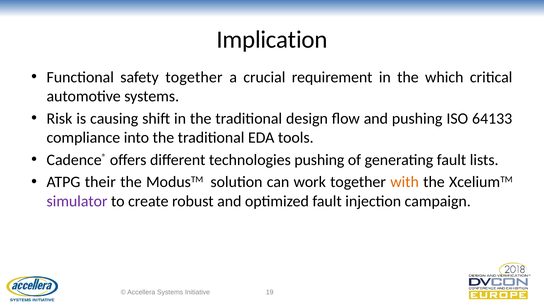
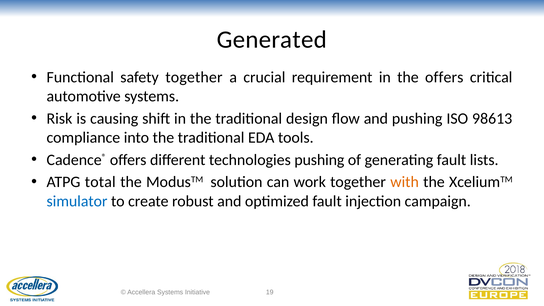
Implication: Implication -> Generated
the which: which -> offers
64133: 64133 -> 98613
their: their -> total
simulator colour: purple -> blue
